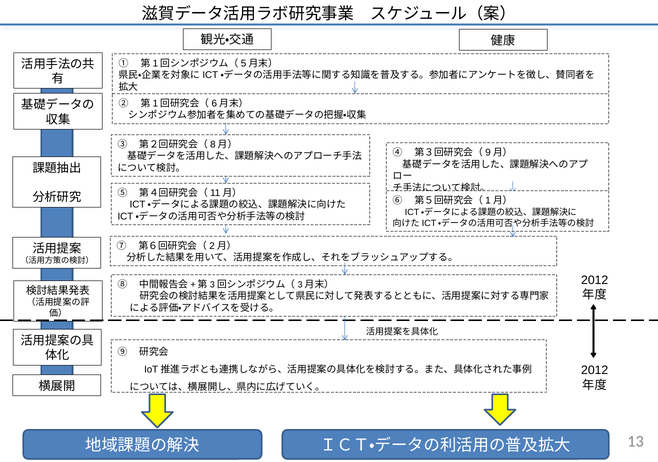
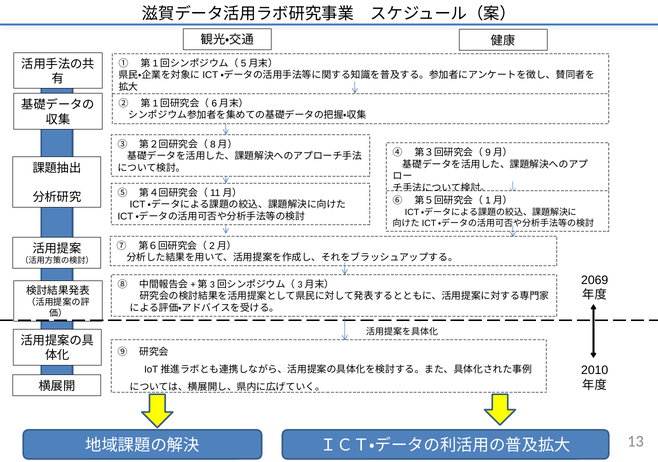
2012 at (595, 280): 2012 -> 2069
2012 at (595, 370): 2012 -> 2010
